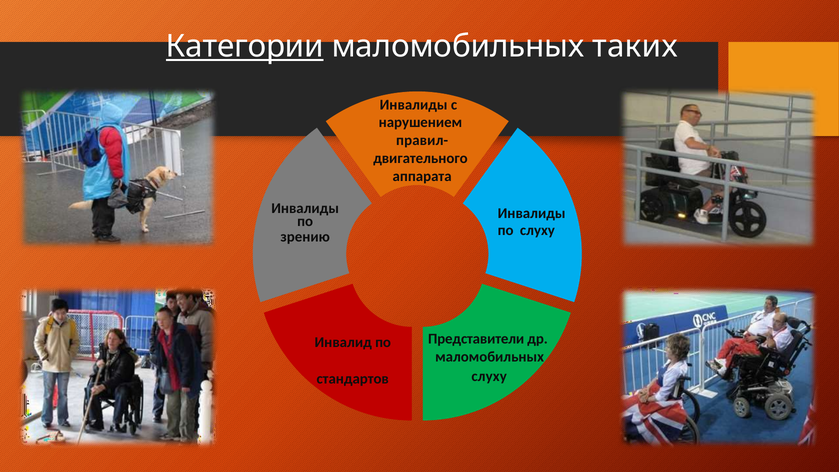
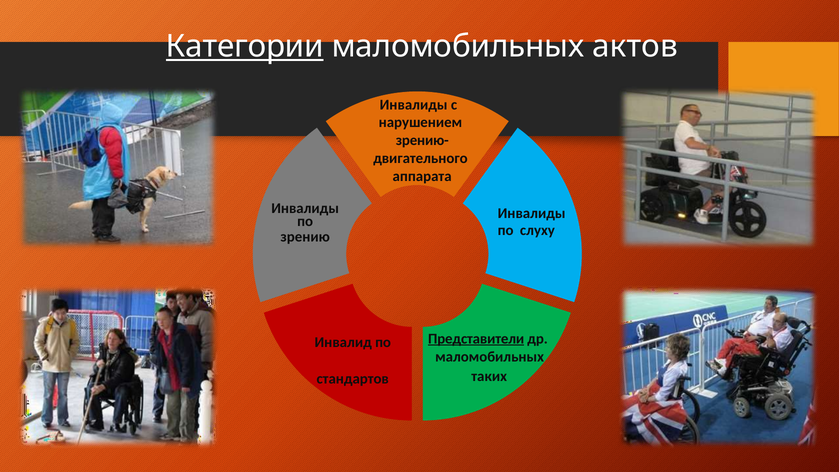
таких: таких -> актов
правил-: правил- -> зрению-
Представители underline: none -> present
слуху at (489, 376): слуху -> таких
